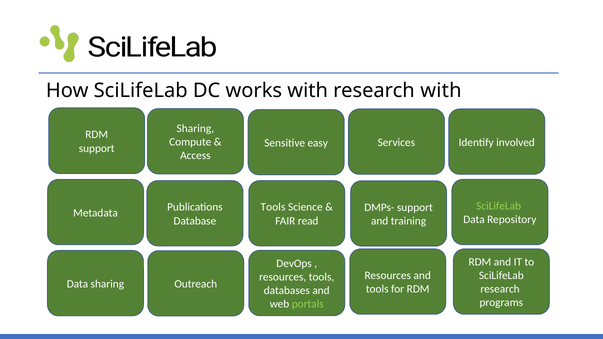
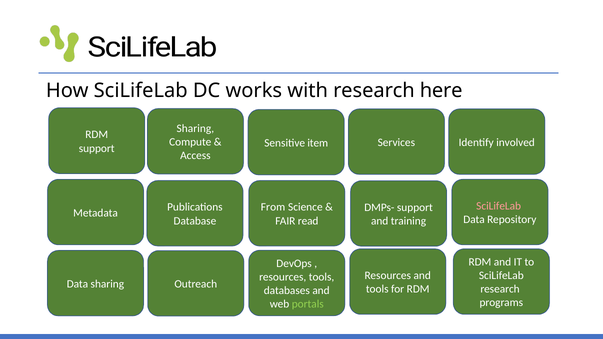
research with: with -> here
easy: easy -> item
SciLifeLab at (499, 206) colour: light green -> pink
Tools at (273, 207): Tools -> From
